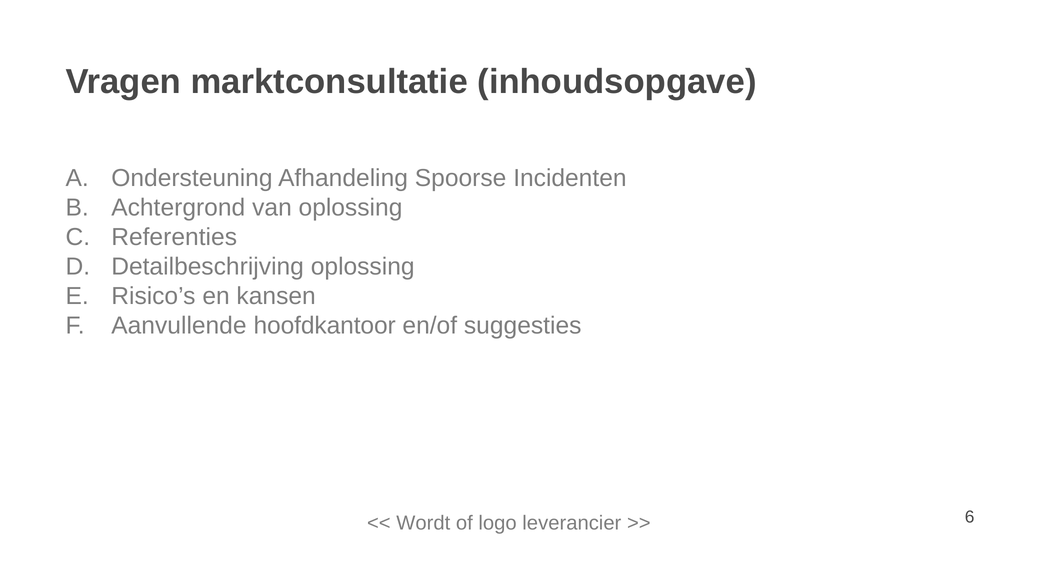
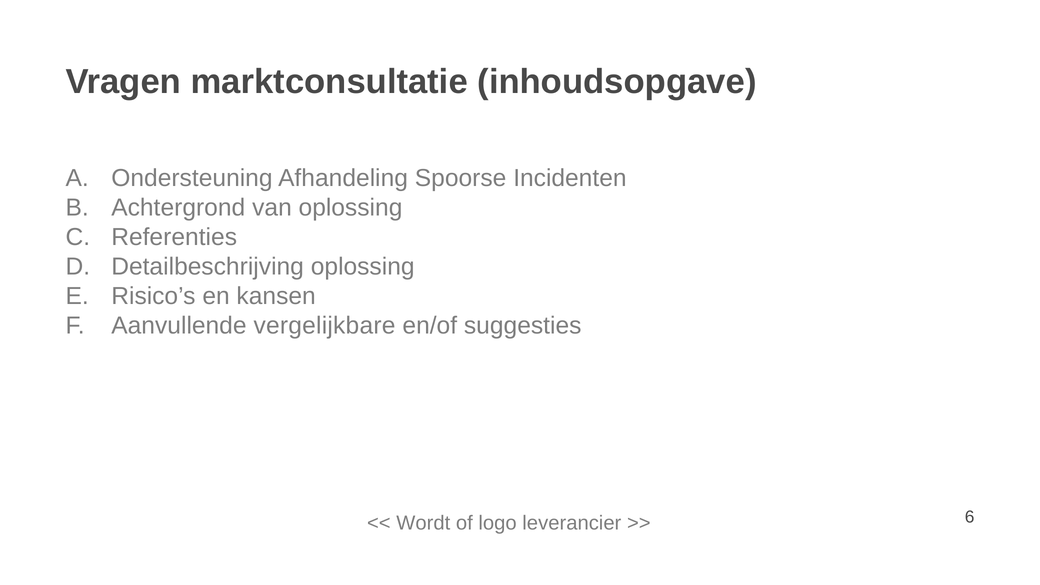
hoofdkantoor: hoofdkantoor -> vergelijkbare
